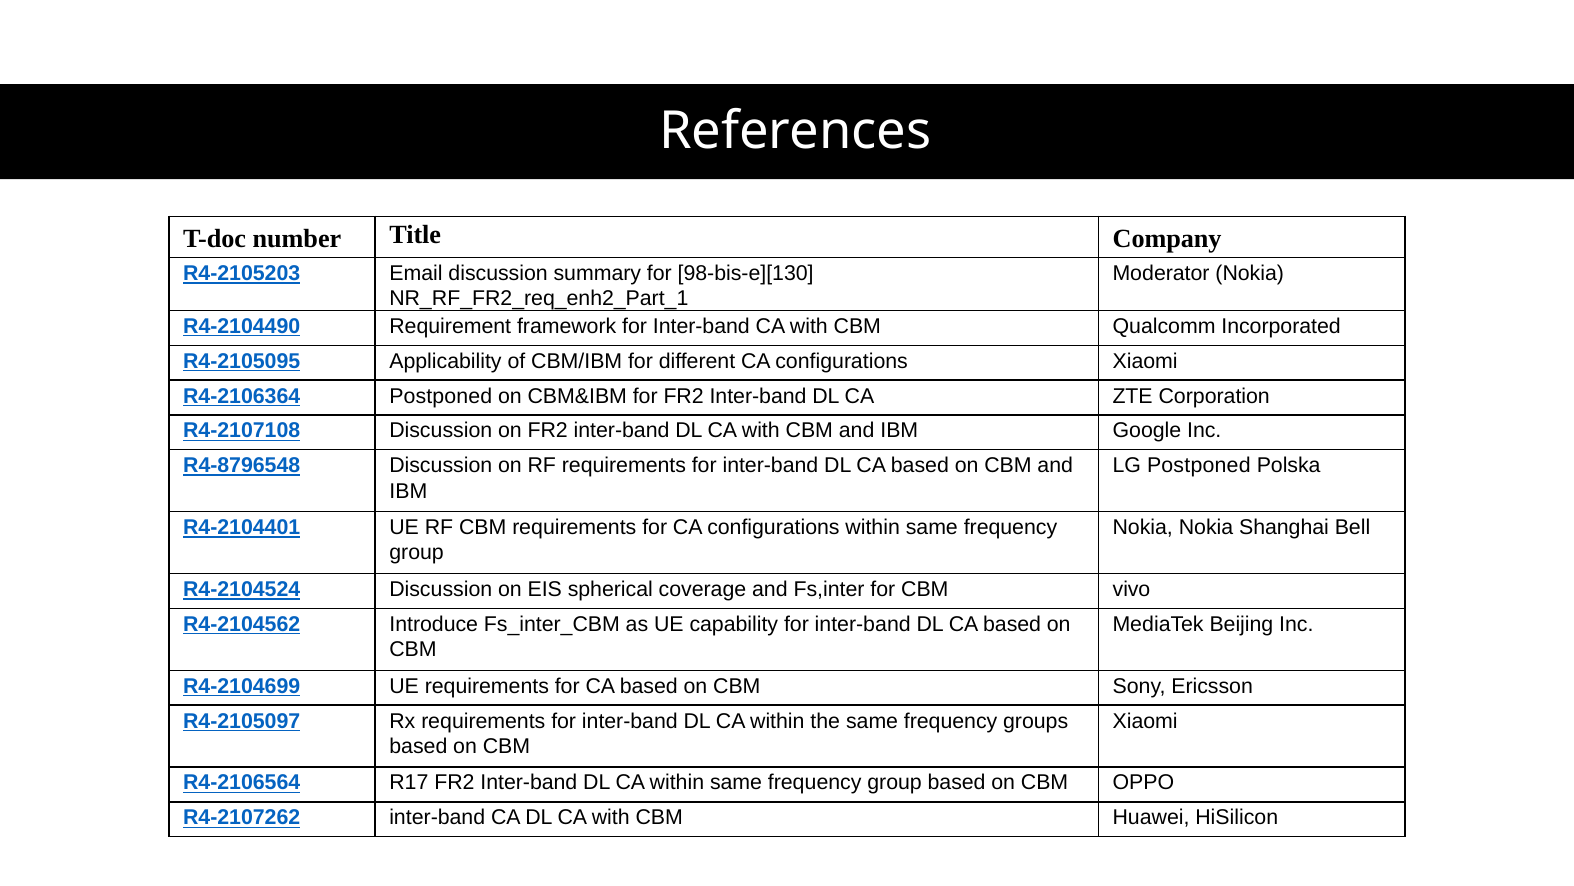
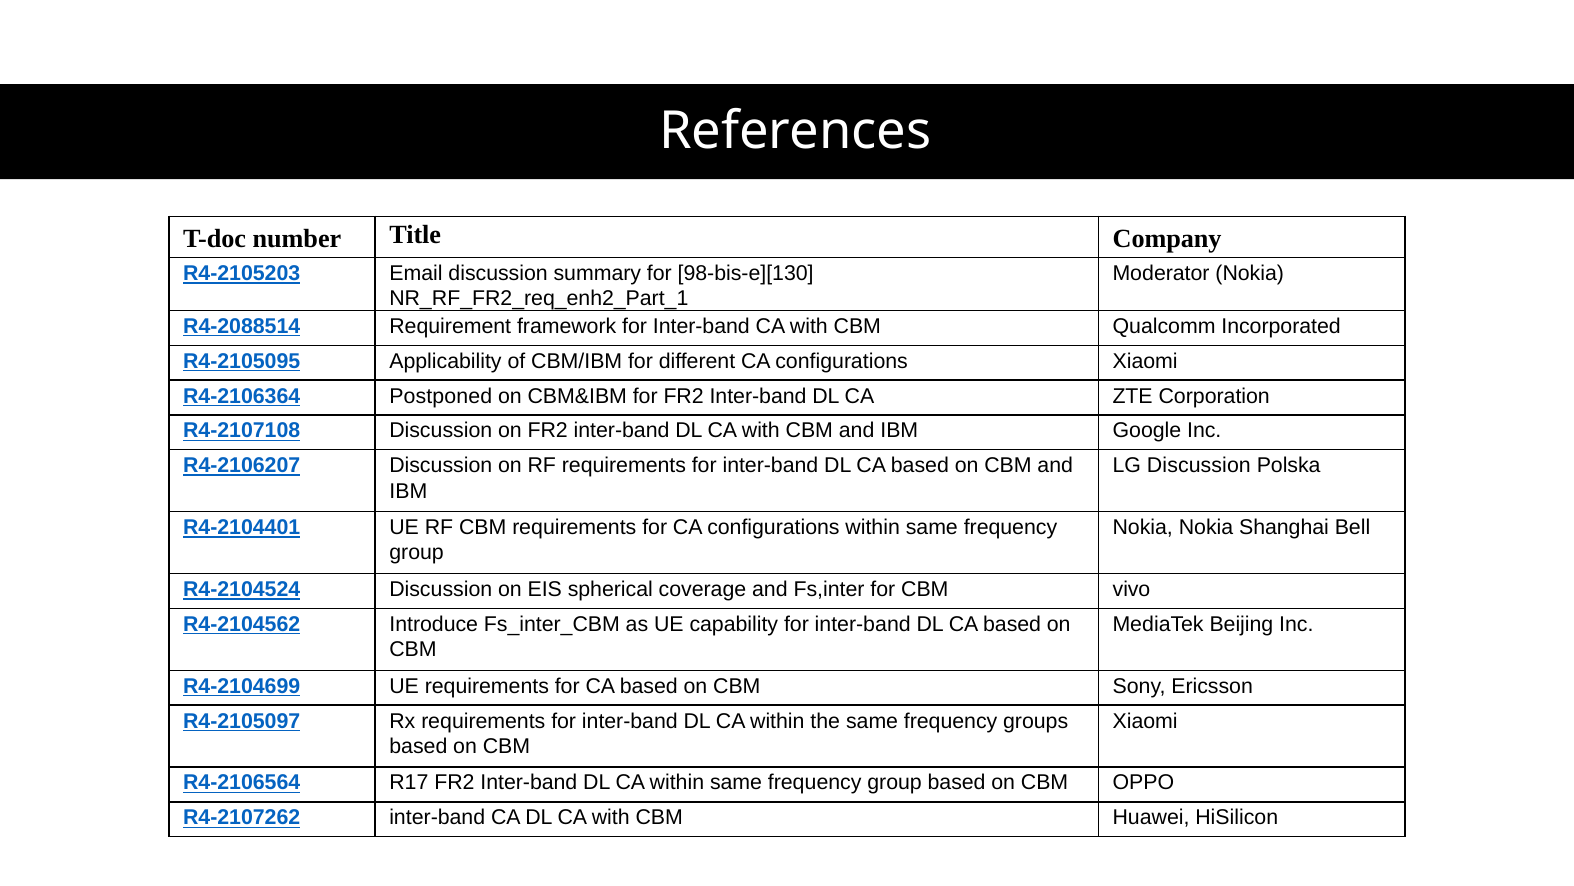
R4-2104490: R4-2104490 -> R4-2088514
R4-8796548: R4-8796548 -> R4-2106207
LG Postponed: Postponed -> Discussion
